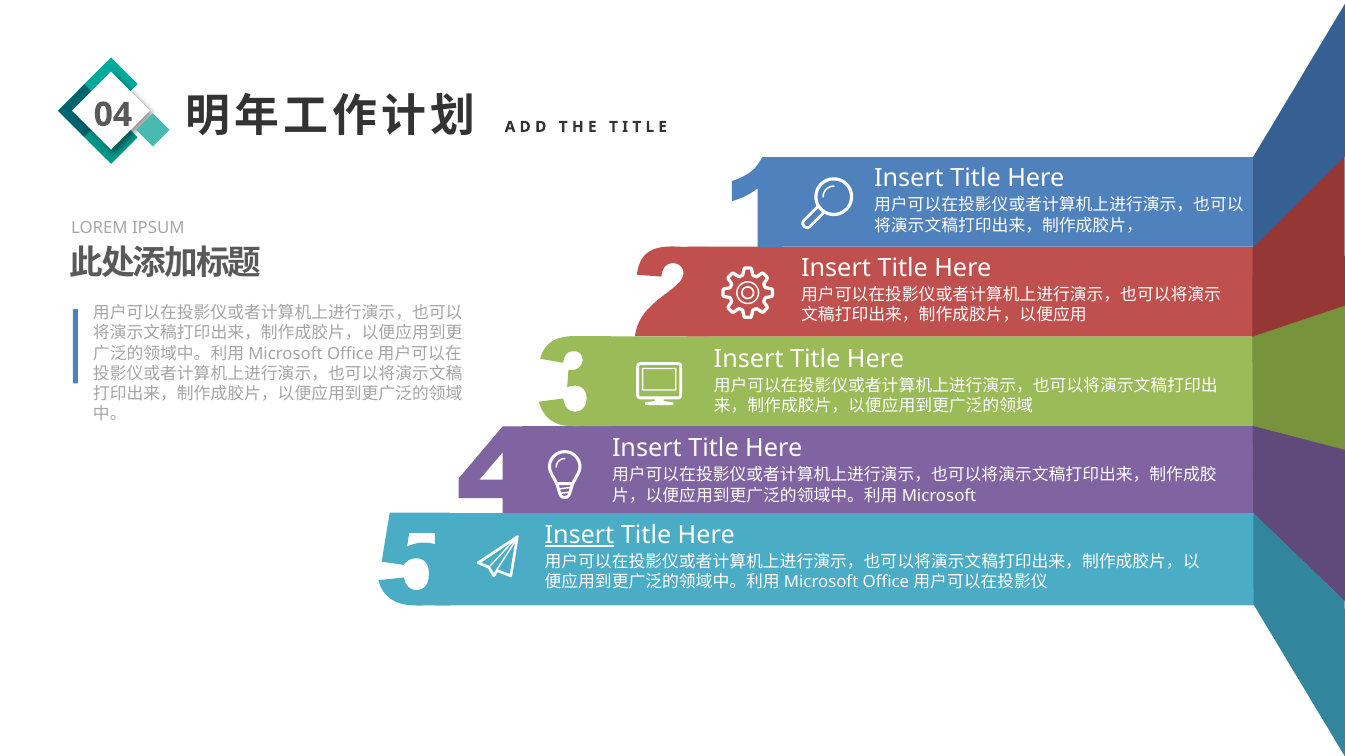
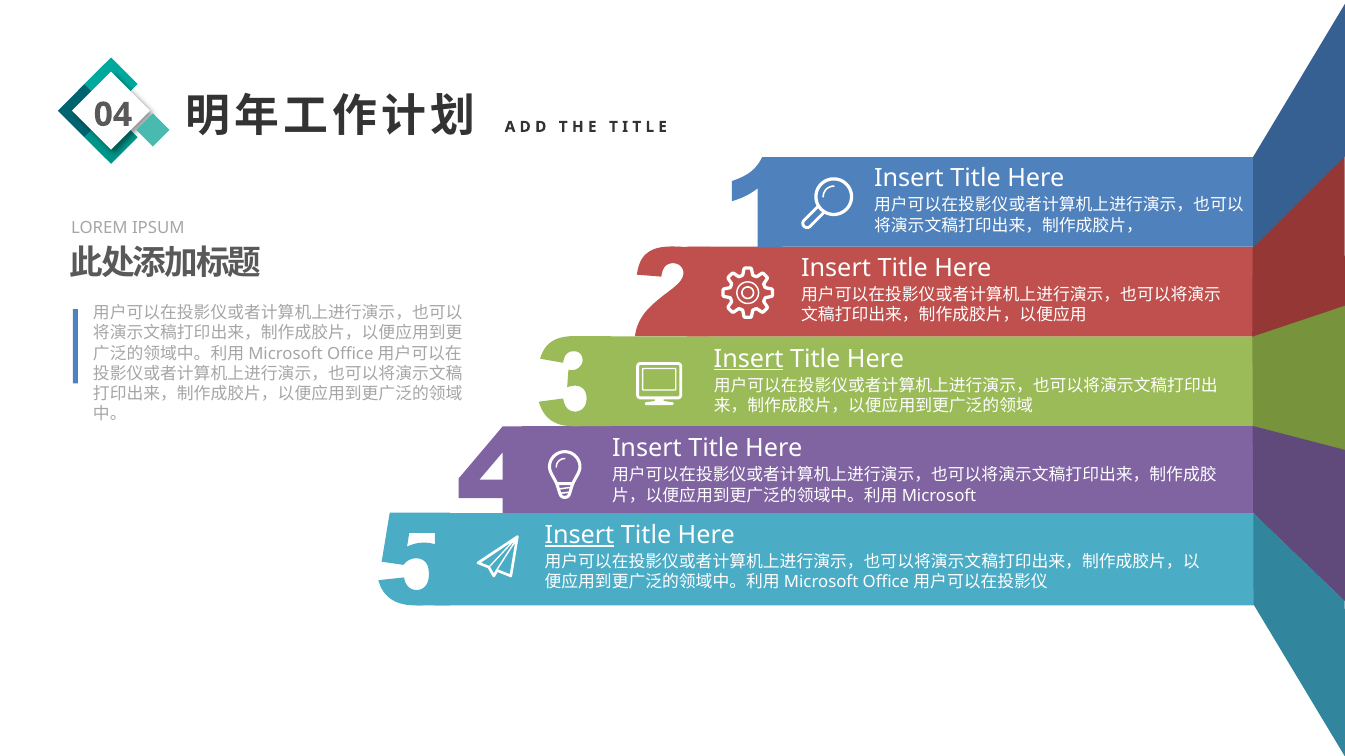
Insert at (749, 359) underline: none -> present
